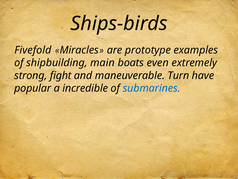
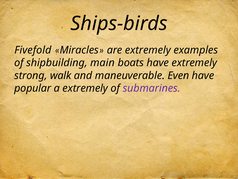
are prototype: prototype -> extremely
boats even: even -> have
fight: fight -> walk
Turn: Turn -> Even
a incredible: incredible -> extremely
submarines colour: blue -> purple
